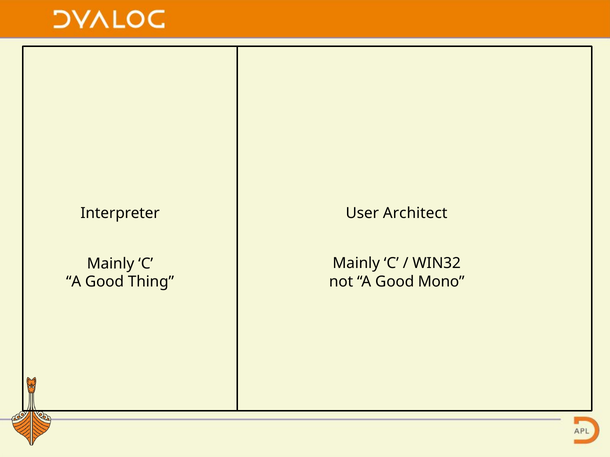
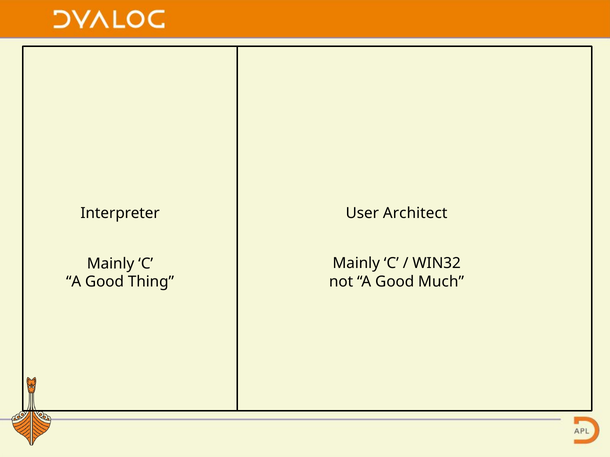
Mono: Mono -> Much
